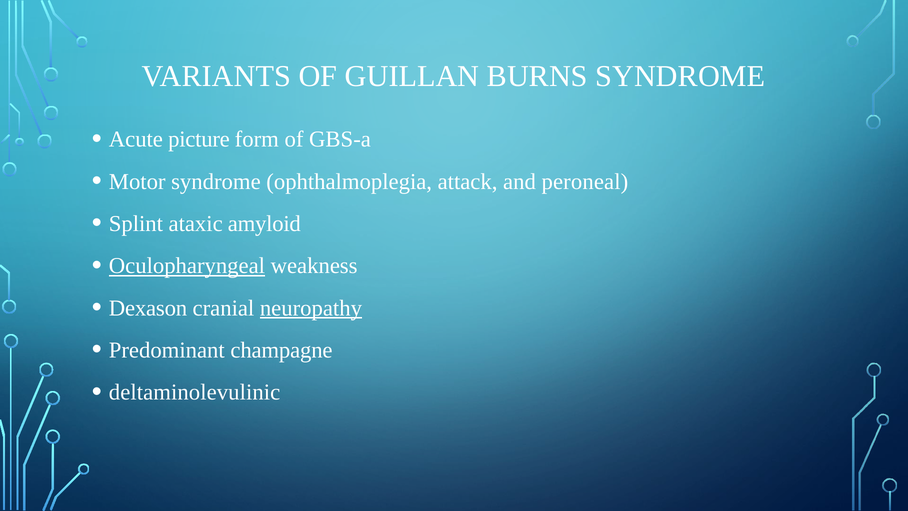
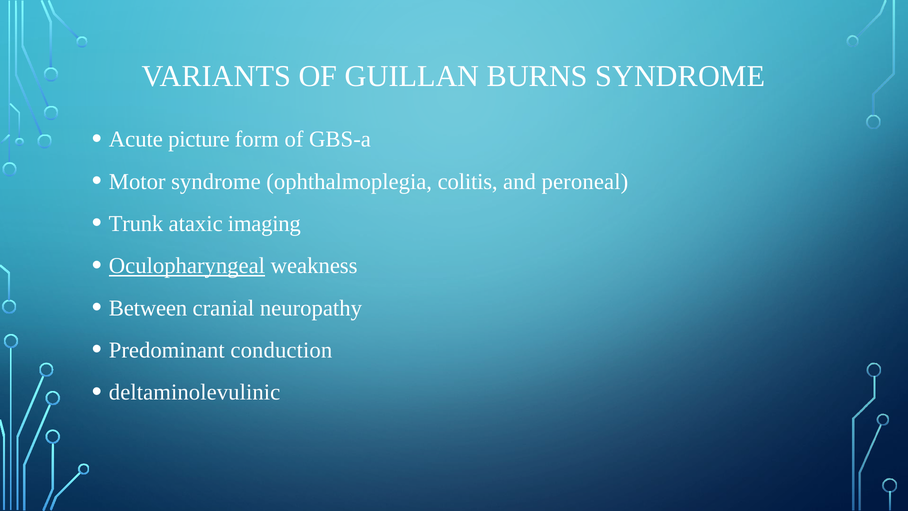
attack: attack -> colitis
Splint: Splint -> Trunk
amyloid: amyloid -> imaging
Dexason: Dexason -> Between
neuropathy underline: present -> none
champagne: champagne -> conduction
